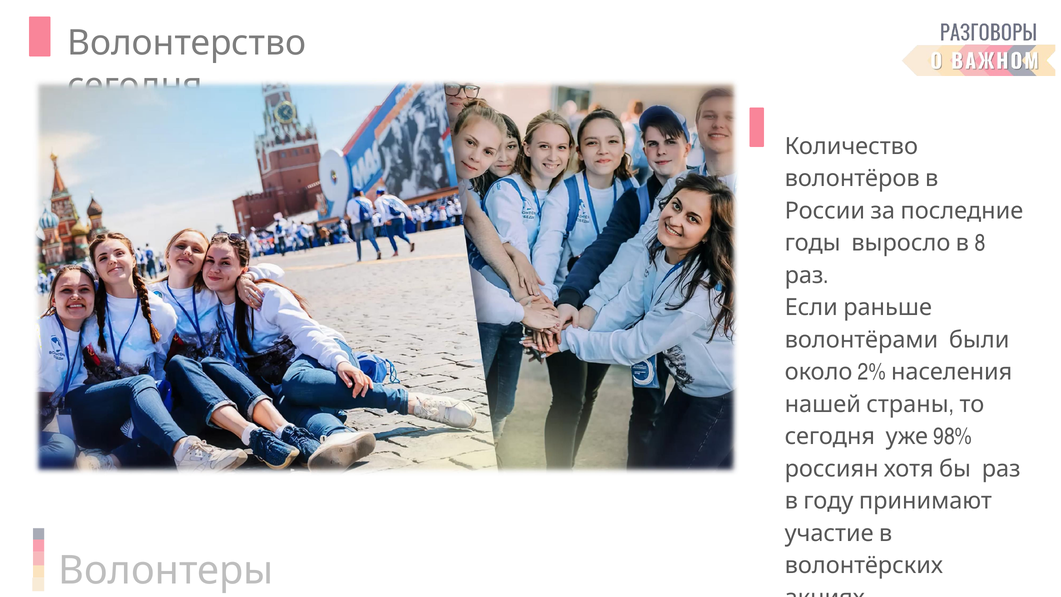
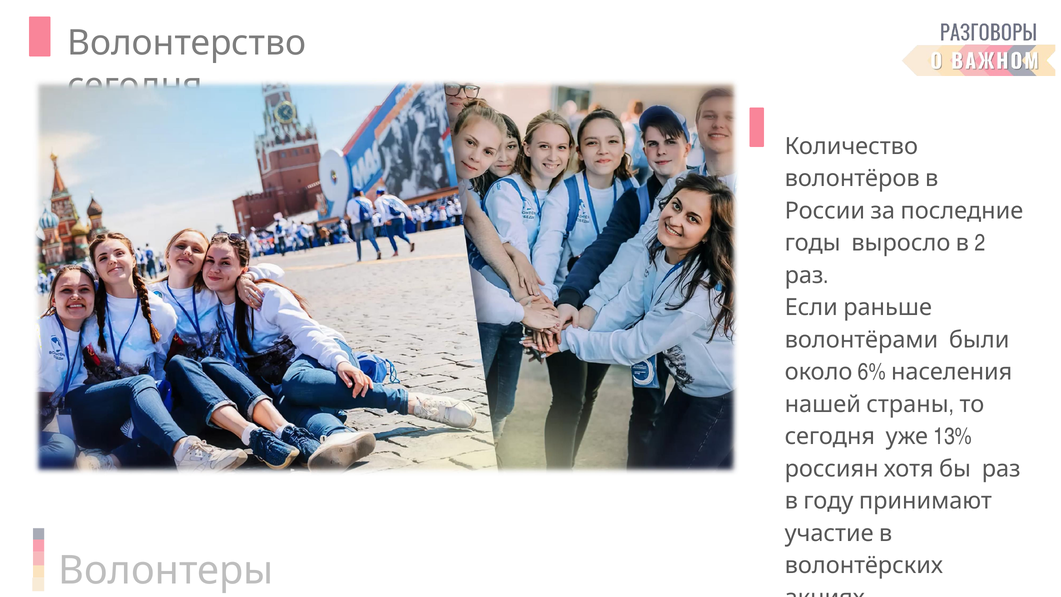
8: 8 -> 2
2%: 2% -> 6%
98%: 98% -> 13%
